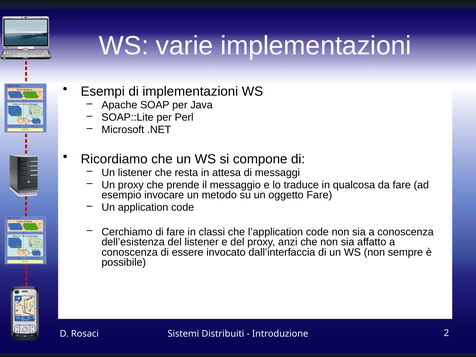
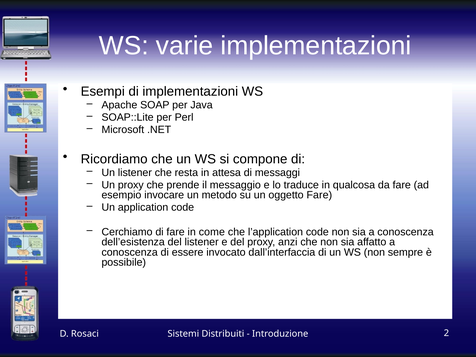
classi: classi -> come
